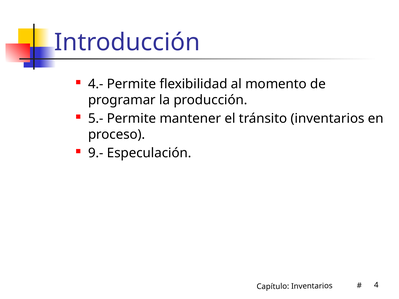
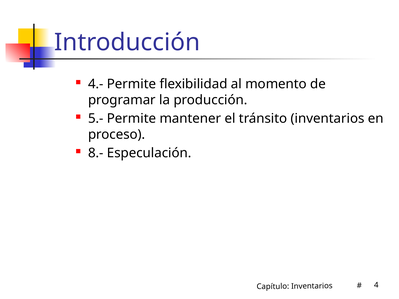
9.-: 9.- -> 8.-
